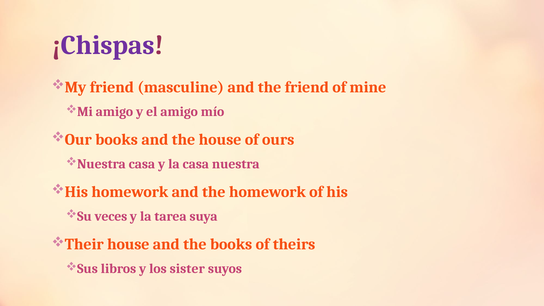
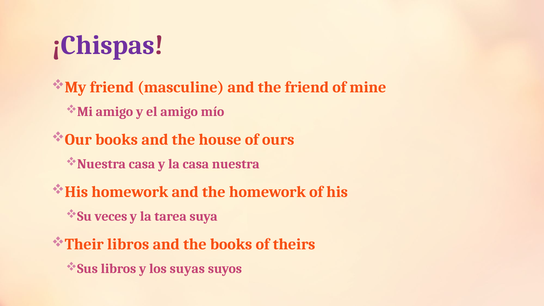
house at (128, 244): house -> libros
sister: sister -> suyas
